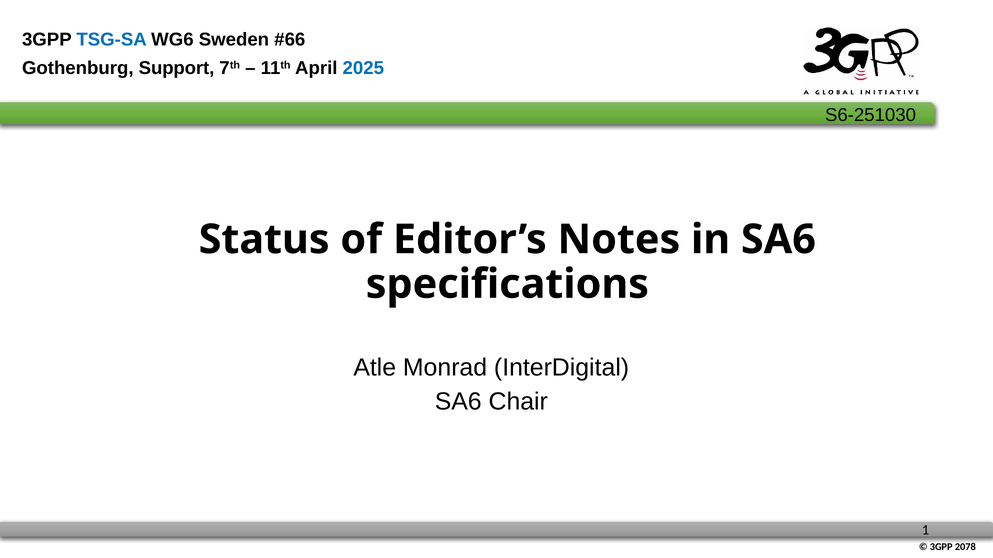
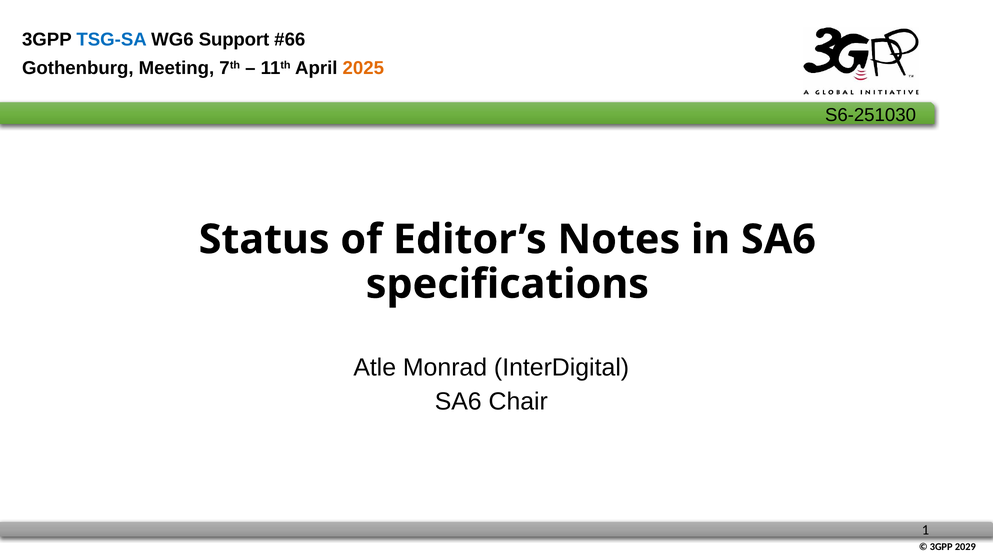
Sweden: Sweden -> Support
Support: Support -> Meeting
2025 colour: blue -> orange
2078: 2078 -> 2029
